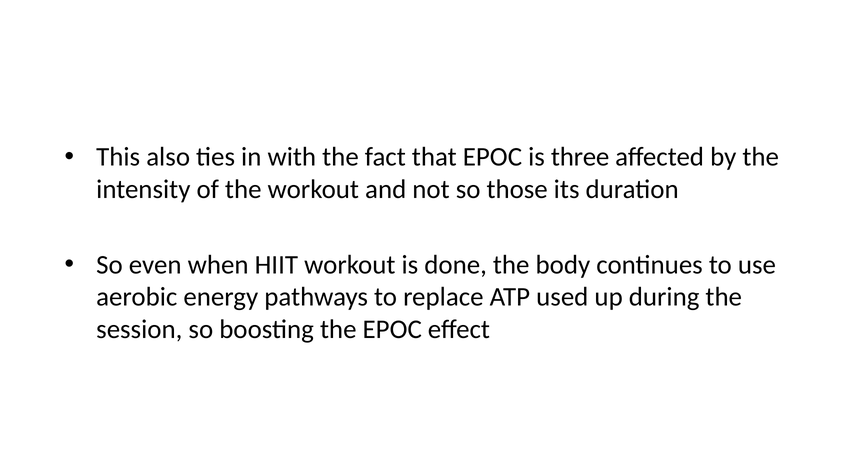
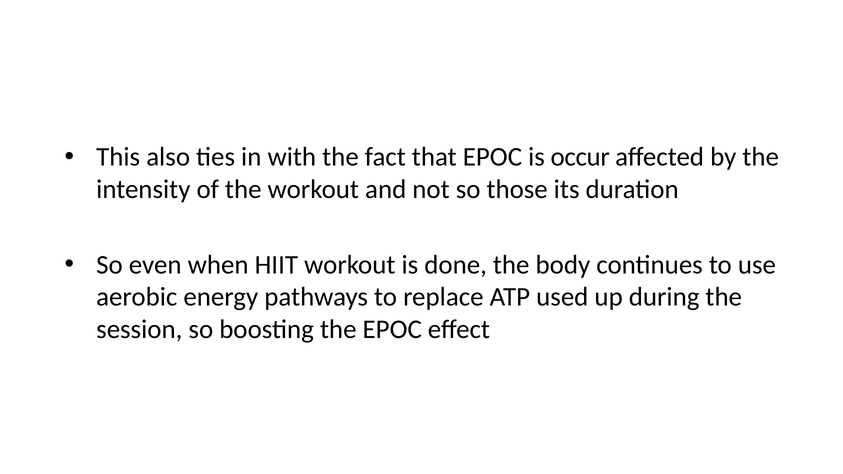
three: three -> occur
